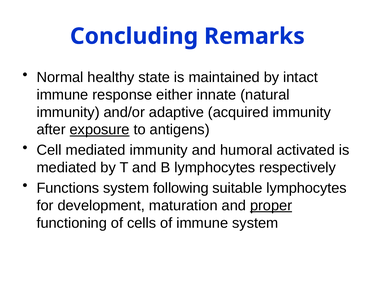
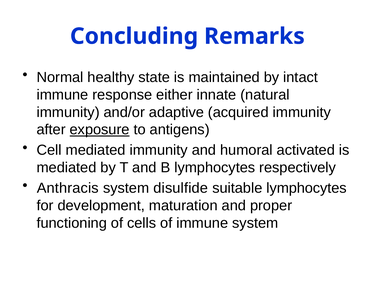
Functions: Functions -> Anthracis
following: following -> disulfide
proper underline: present -> none
